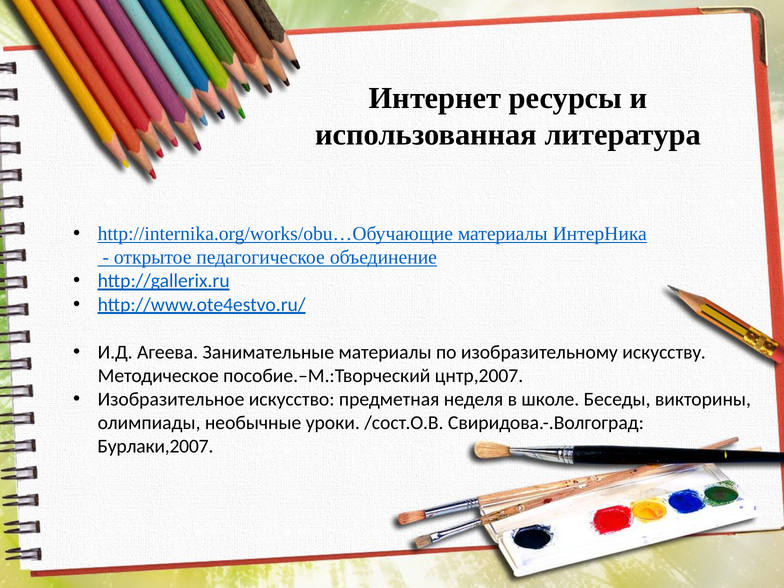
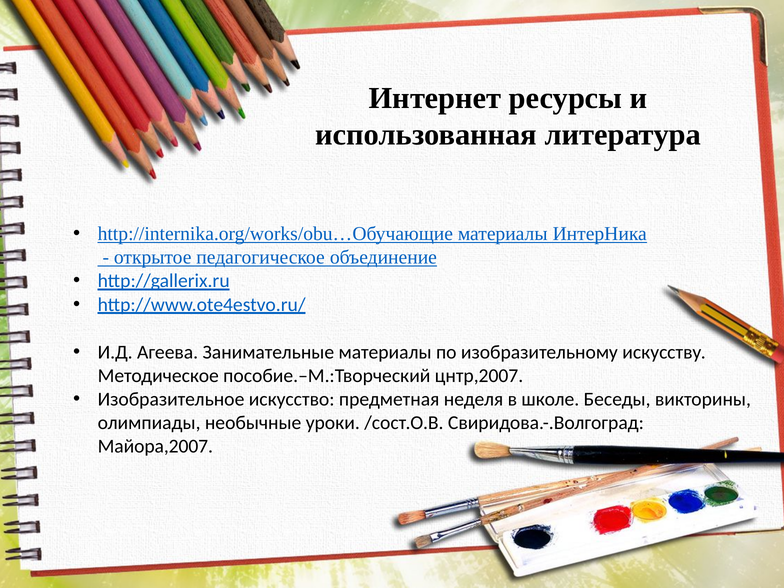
Бурлаки,2007: Бурлаки,2007 -> Майора,2007
